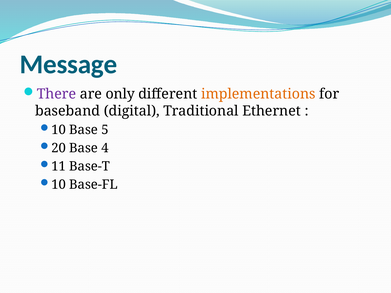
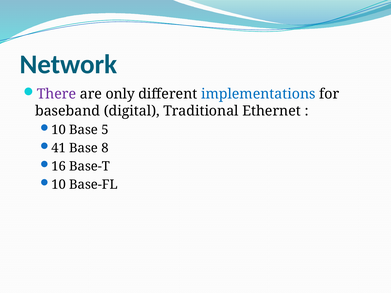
Message: Message -> Network
implementations colour: orange -> blue
20: 20 -> 41
4: 4 -> 8
11: 11 -> 16
